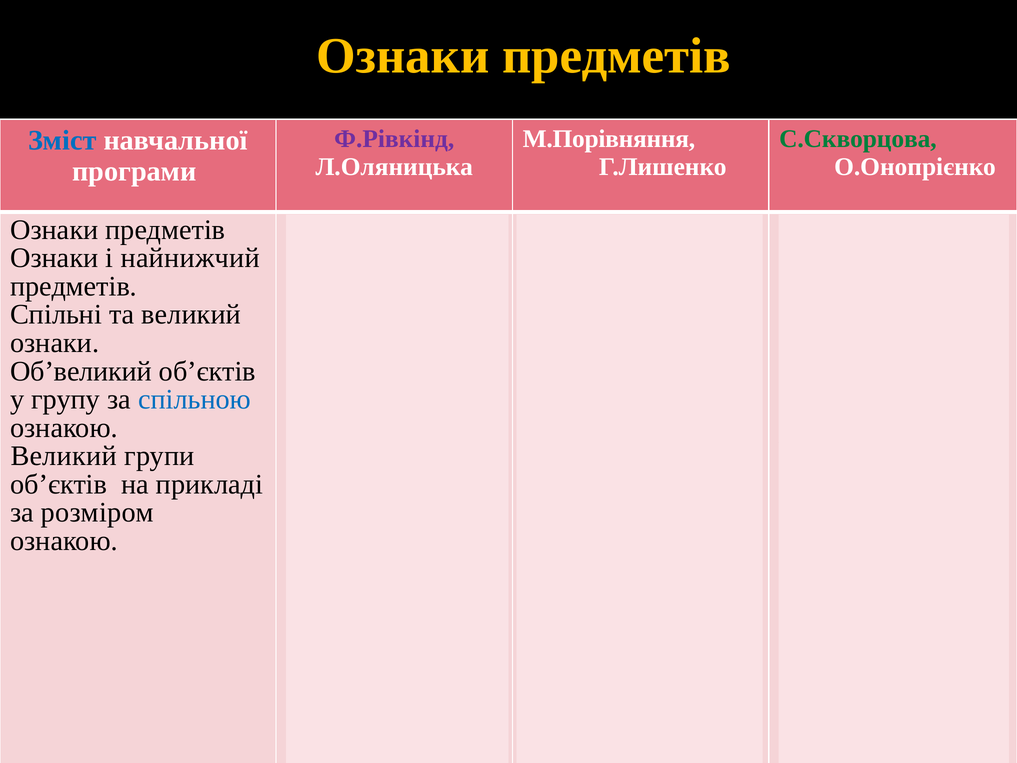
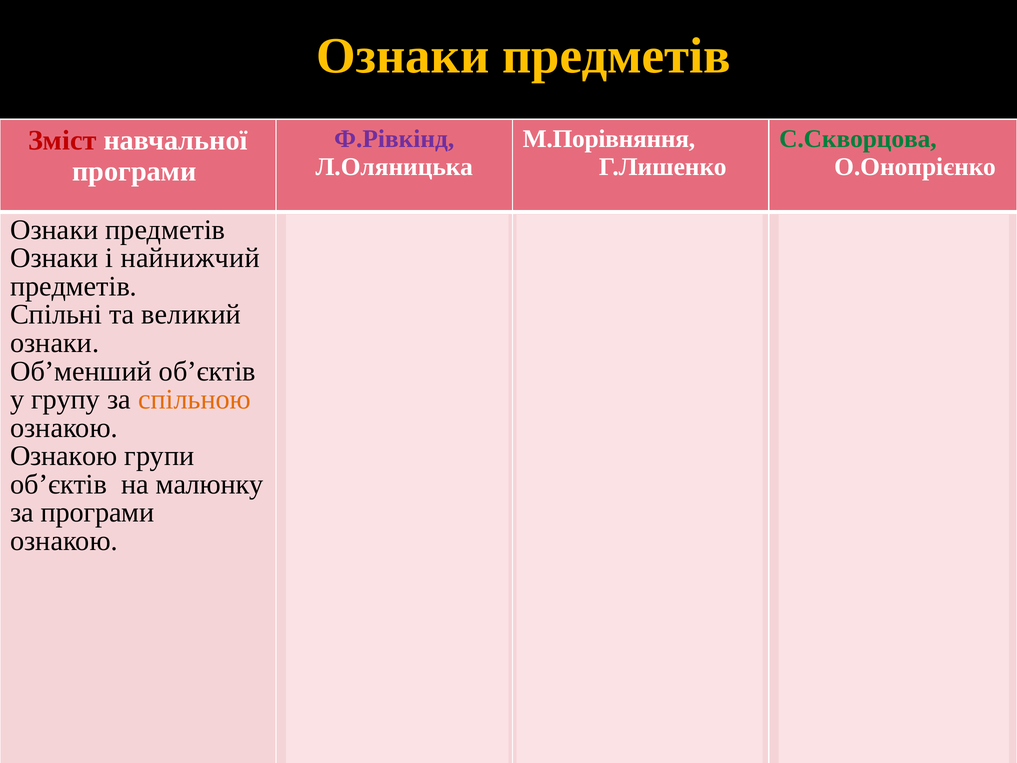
Зміст colour: blue -> red
Об’великий: Об’великий -> Об’менший
спільною at (195, 399) colour: blue -> orange
Великий at (64, 456): Великий -> Ознакою
об’єктів на прикладі: прикладі -> малюнку
за розміром: розміром -> програми
